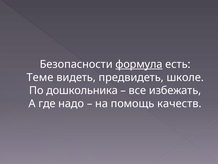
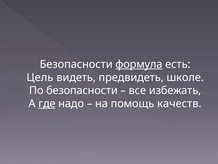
Теме: Теме -> Цель
По дошкольника: дошкольника -> безопасности
где underline: none -> present
